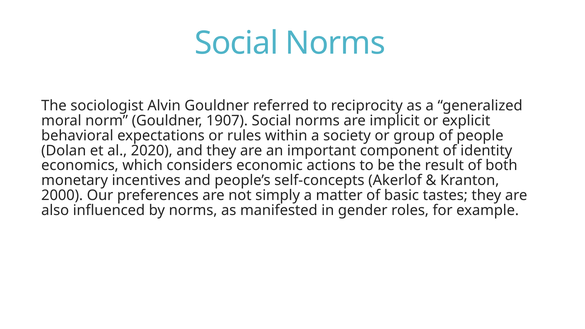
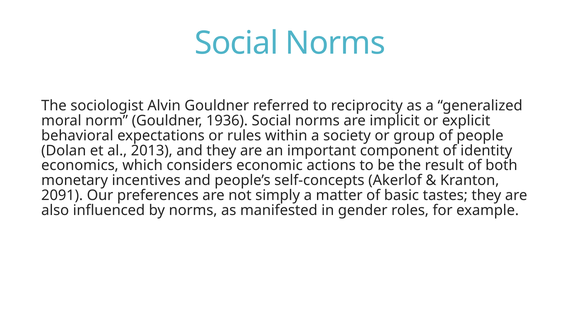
1907: 1907 -> 1936
2020: 2020 -> 2013
2000: 2000 -> 2091
